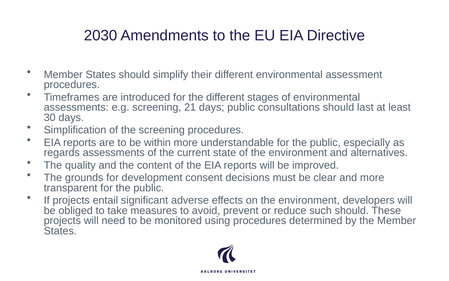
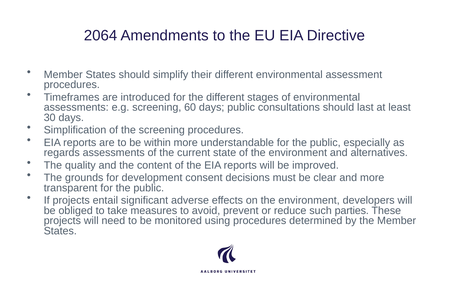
2030: 2030 -> 2064
21: 21 -> 60
such should: should -> parties
